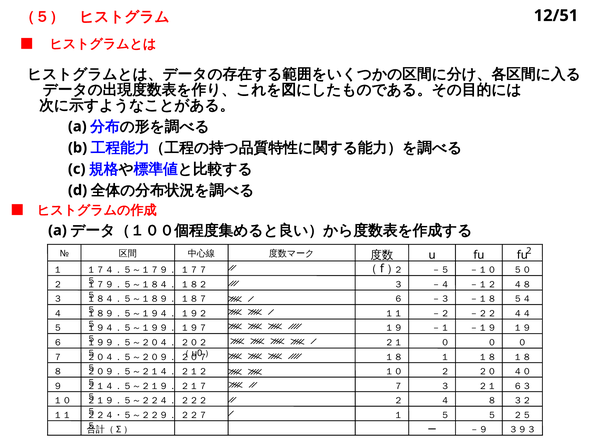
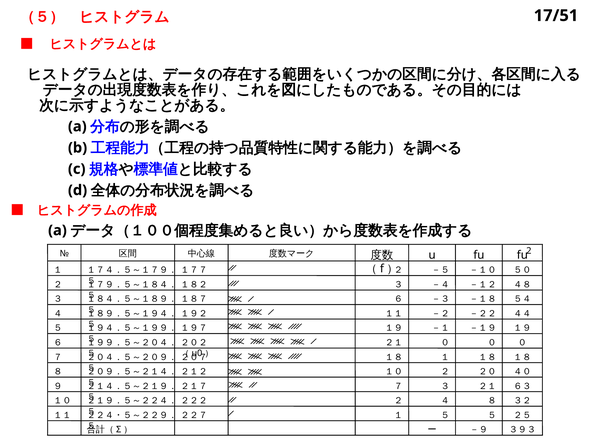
12/51: 12/51 -> 17/51
